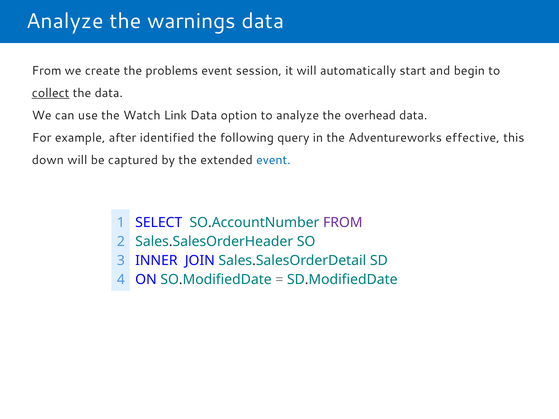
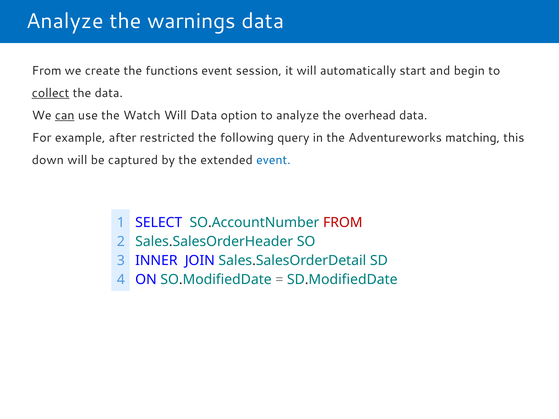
problems: problems -> functions
can underline: none -> present
Watch Link: Link -> Will
identified: identified -> restricted
effective: effective -> matching
FROM at (343, 223) colour: purple -> red
